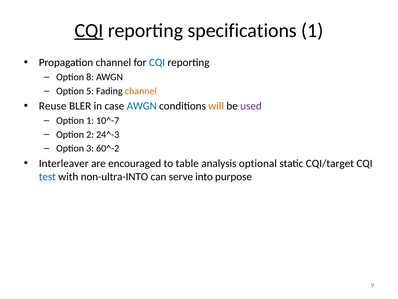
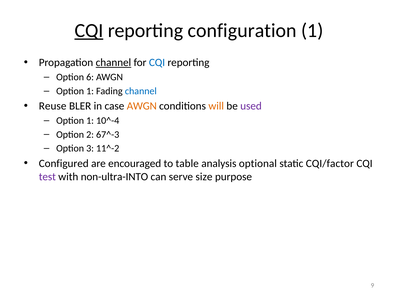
specifications: specifications -> configuration
channel at (113, 62) underline: none -> present
8: 8 -> 6
5 at (90, 91): 5 -> 1
channel at (141, 91) colour: orange -> blue
AWGN at (142, 106) colour: blue -> orange
10^-7: 10^-7 -> 10^-4
24^-3: 24^-3 -> 67^-3
60^-2: 60^-2 -> 11^-2
Interleaver: Interleaver -> Configured
CQI/target: CQI/target -> CQI/factor
test colour: blue -> purple
into: into -> size
